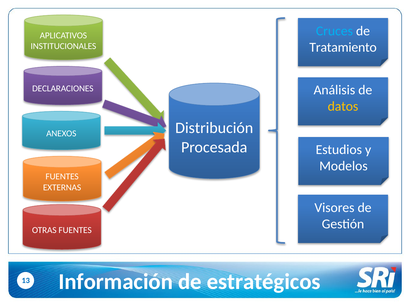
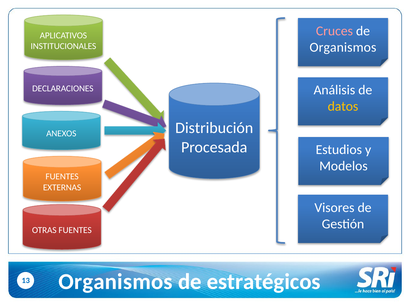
Cruces colour: light blue -> pink
Tratamiento at (343, 47): Tratamiento -> Organismos
13 Información: Información -> Organismos
